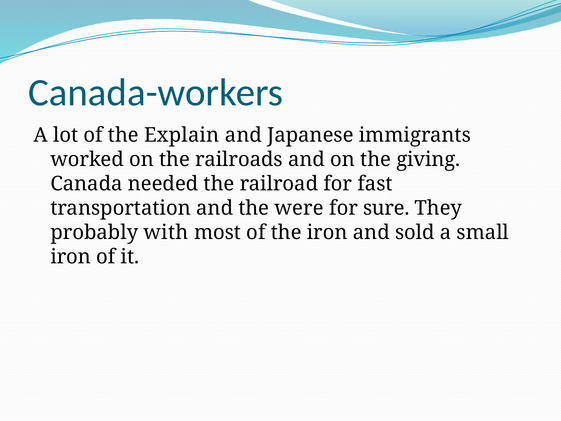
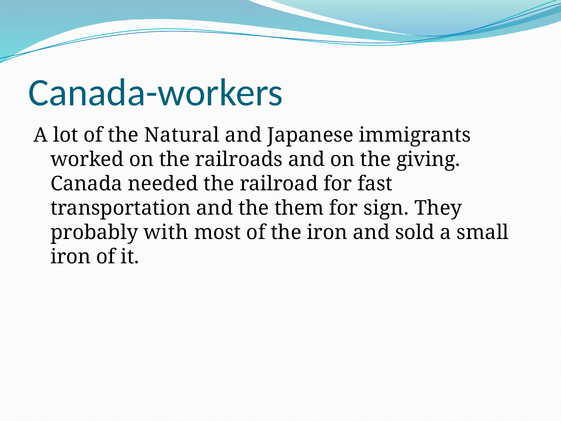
Explain: Explain -> Natural
were: were -> them
sure: sure -> sign
